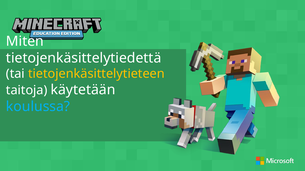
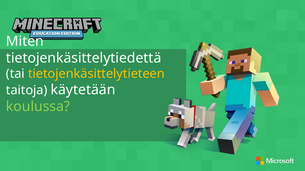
koulussa colour: light blue -> light green
